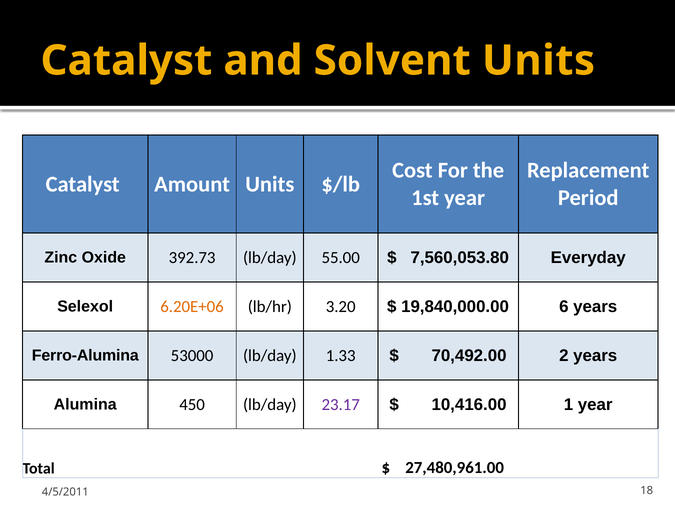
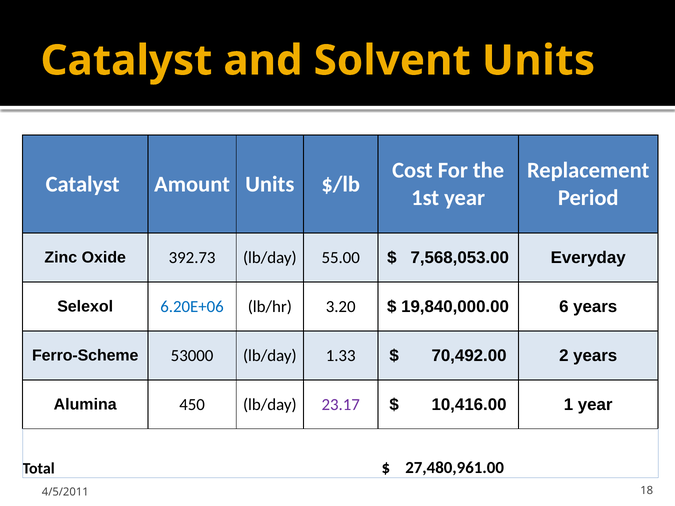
7,560,053.80: 7,560,053.80 -> 7,568,053.00
6.20E+06 colour: orange -> blue
Ferro-Alumina: Ferro-Alumina -> Ferro-Scheme
